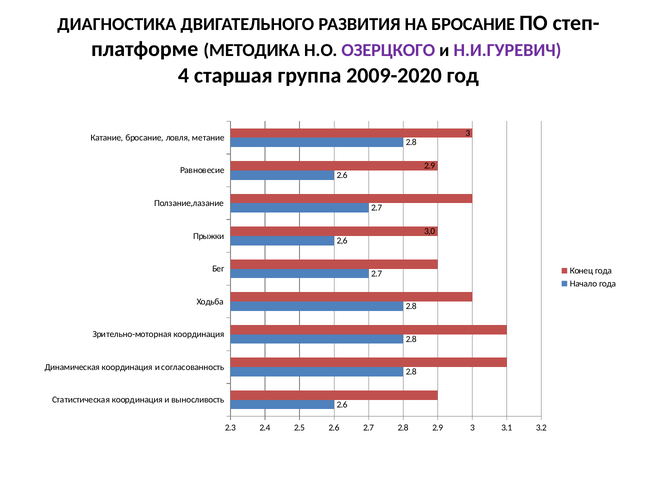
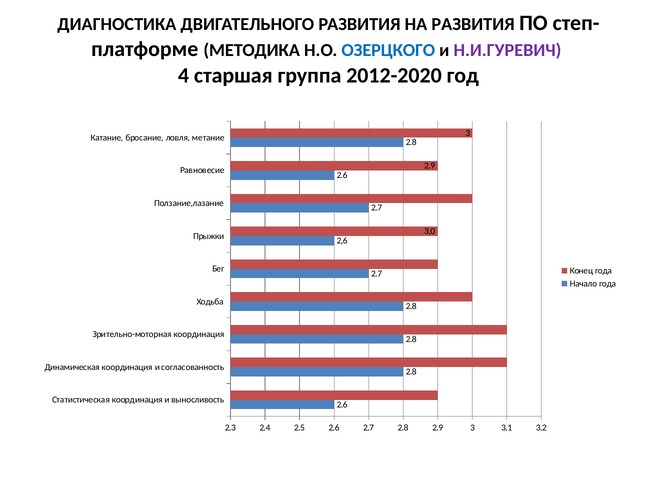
НА БРОСАНИЕ: БРОСАНИЕ -> РАЗВИТИЯ
ОЗЕРЦКОГО colour: purple -> blue
2009-2020: 2009-2020 -> 2012-2020
